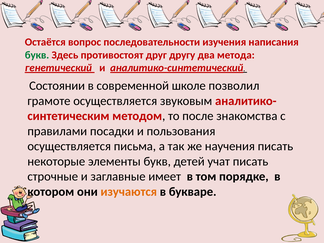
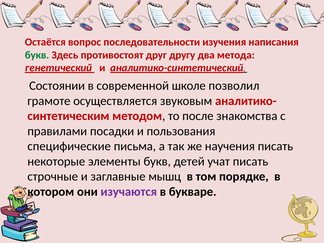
осуществляется at (69, 146): осуществляется -> специфические
имеет: имеет -> мышц
изучаются colour: orange -> purple
